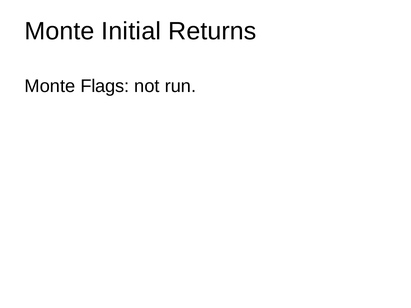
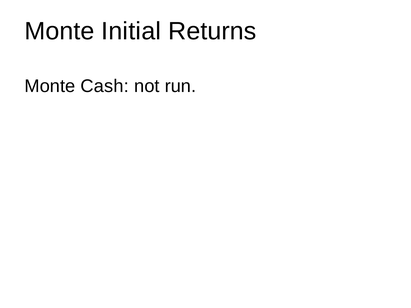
Flags: Flags -> Cash
